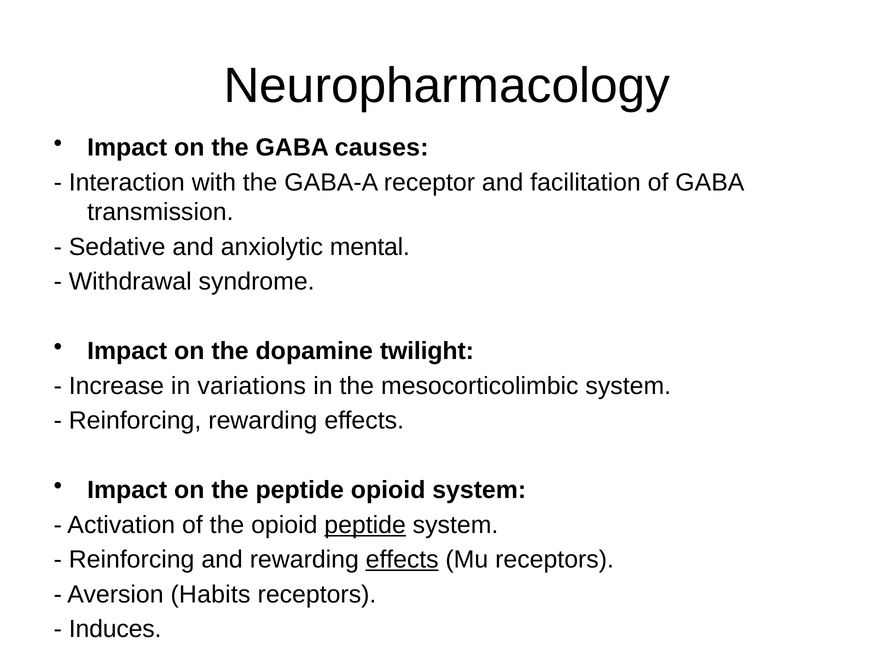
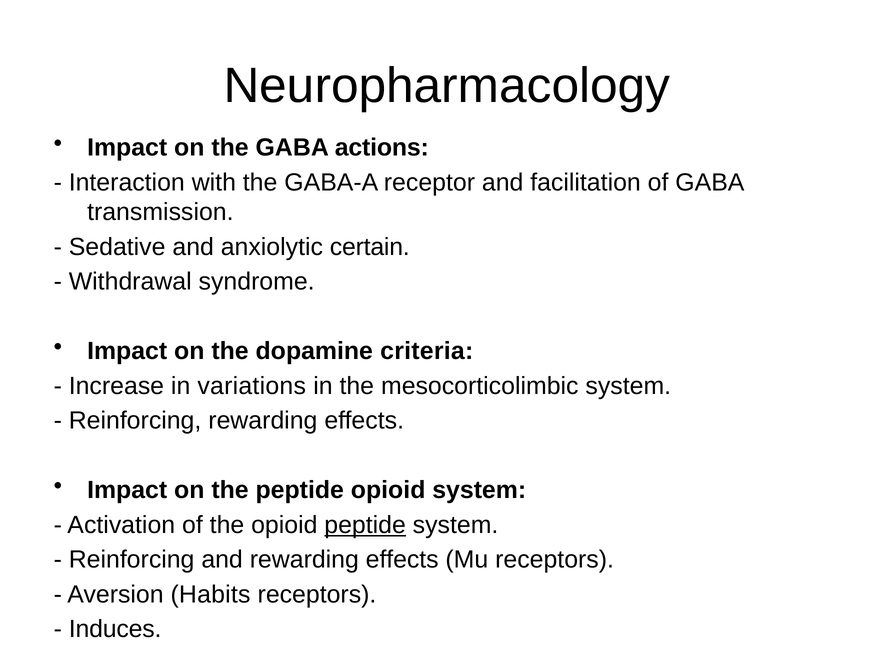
causes: causes -> actions
mental: mental -> certain
twilight: twilight -> criteria
effects at (402, 560) underline: present -> none
